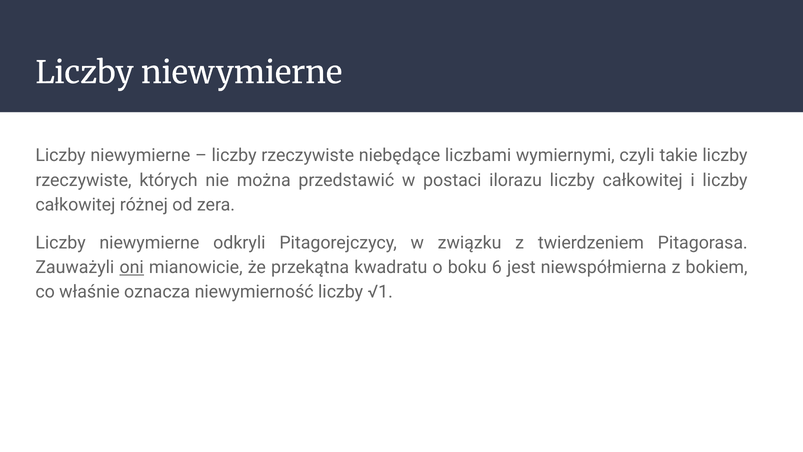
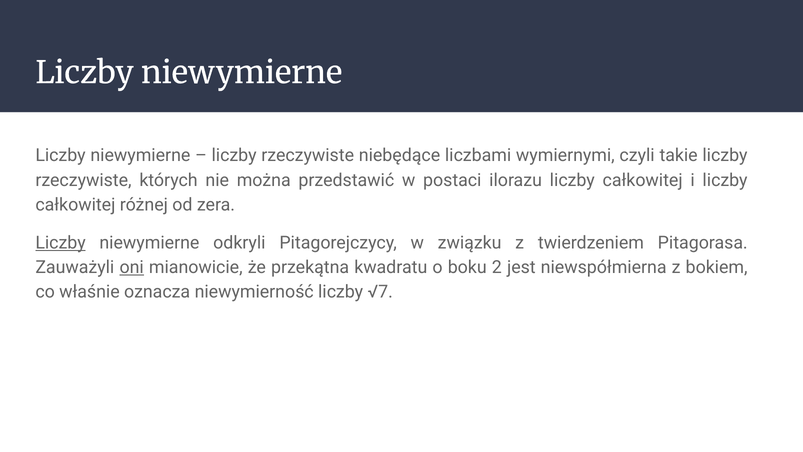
Liczby at (61, 243) underline: none -> present
6: 6 -> 2
√1: √1 -> √7
